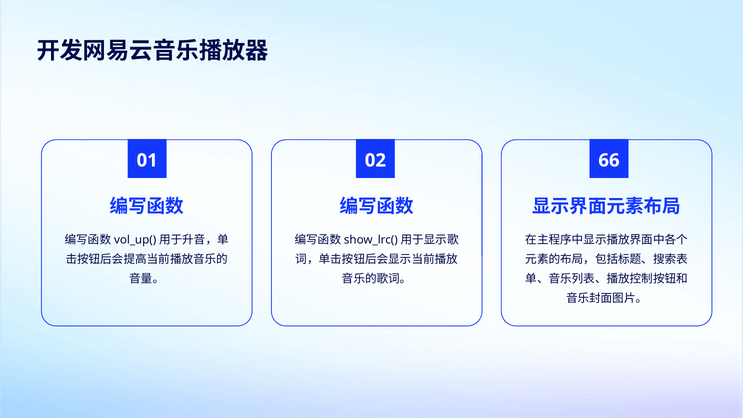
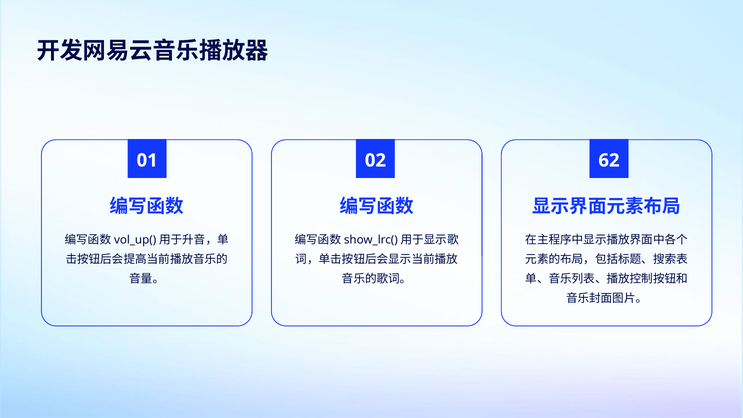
66: 66 -> 62
